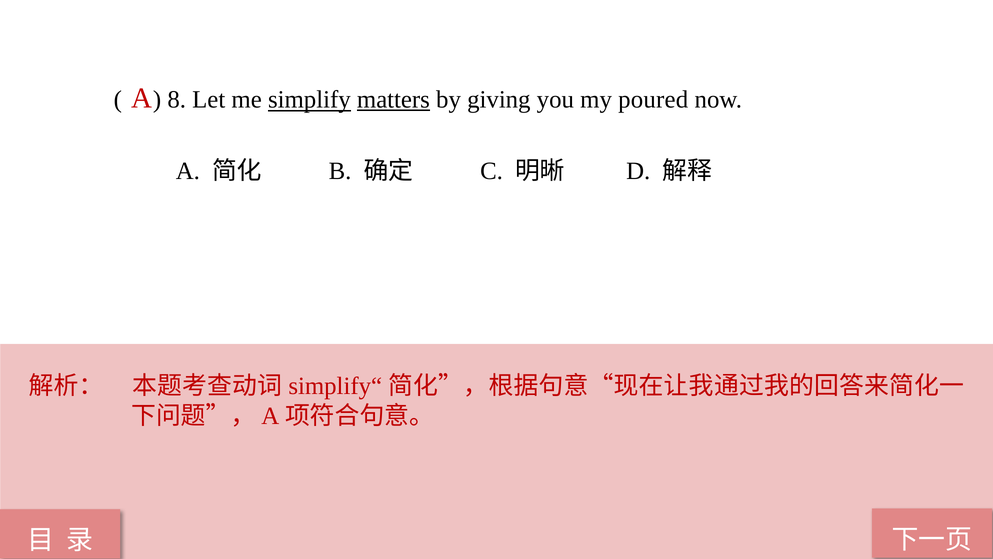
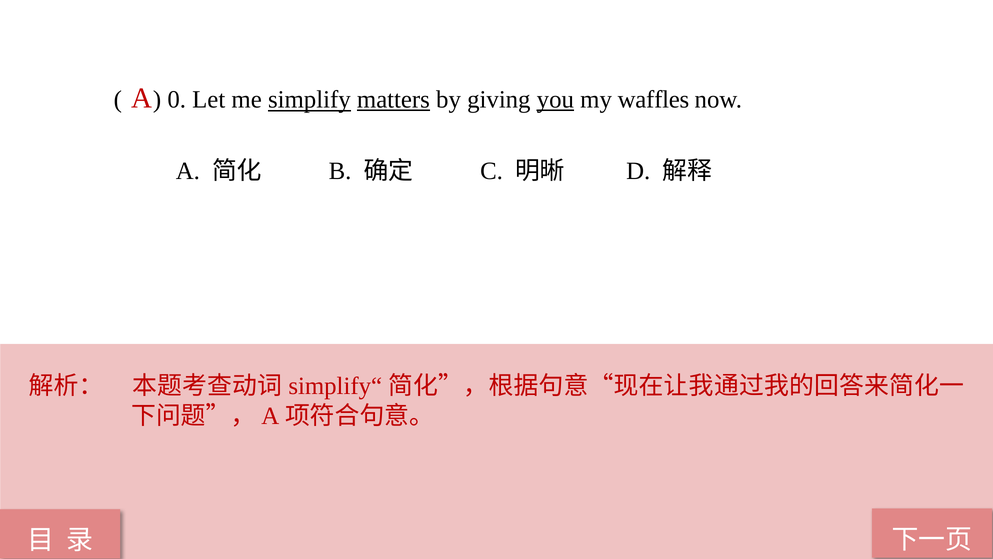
8: 8 -> 0
you underline: none -> present
poured: poured -> waffles
